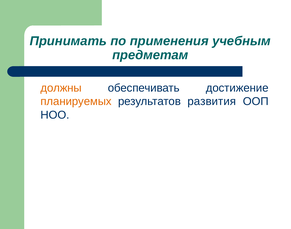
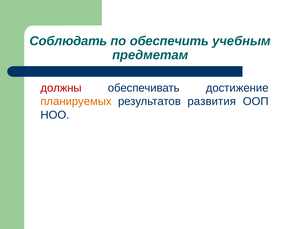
Принимать: Принимать -> Соблюдать
применения: применения -> обеспечить
должны colour: orange -> red
